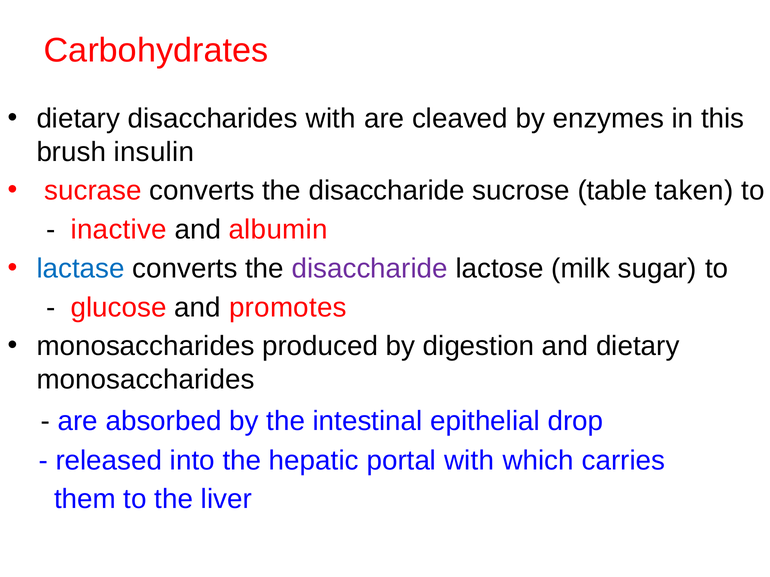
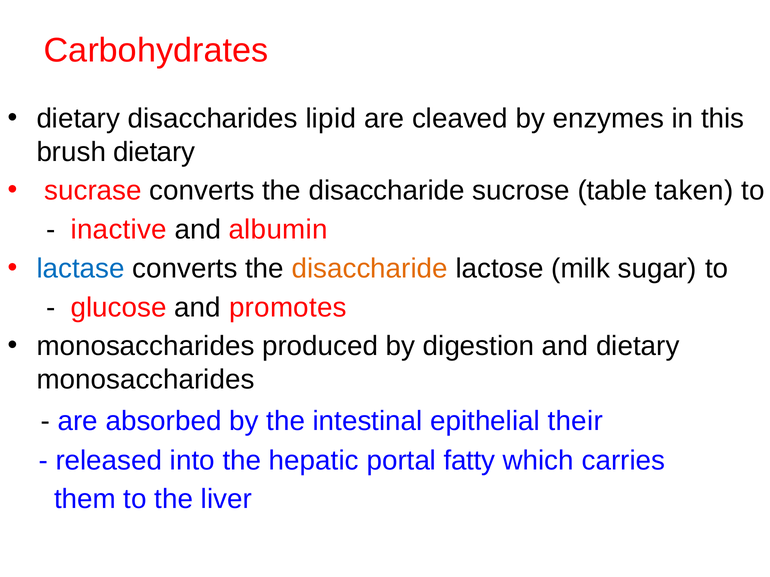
disaccharides with: with -> lipid
brush insulin: insulin -> dietary
disaccharide at (370, 269) colour: purple -> orange
drop: drop -> their
portal with: with -> fatty
